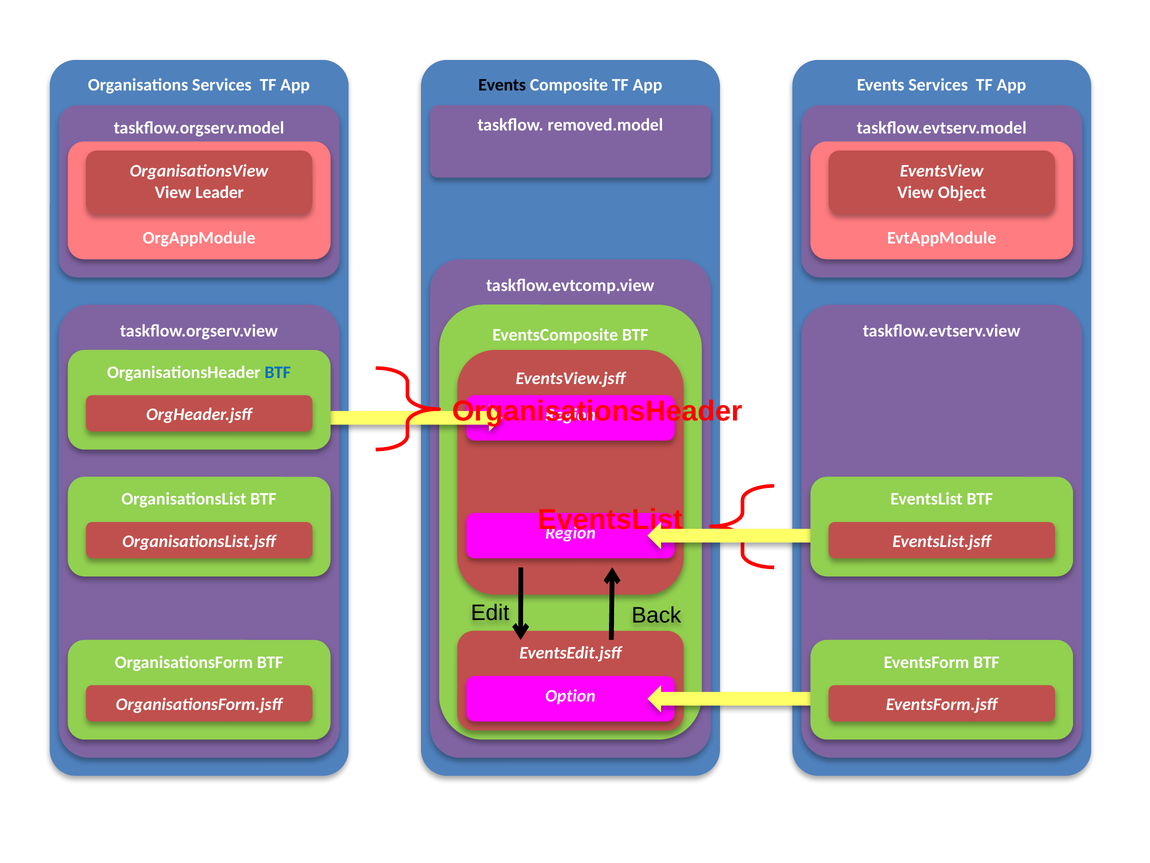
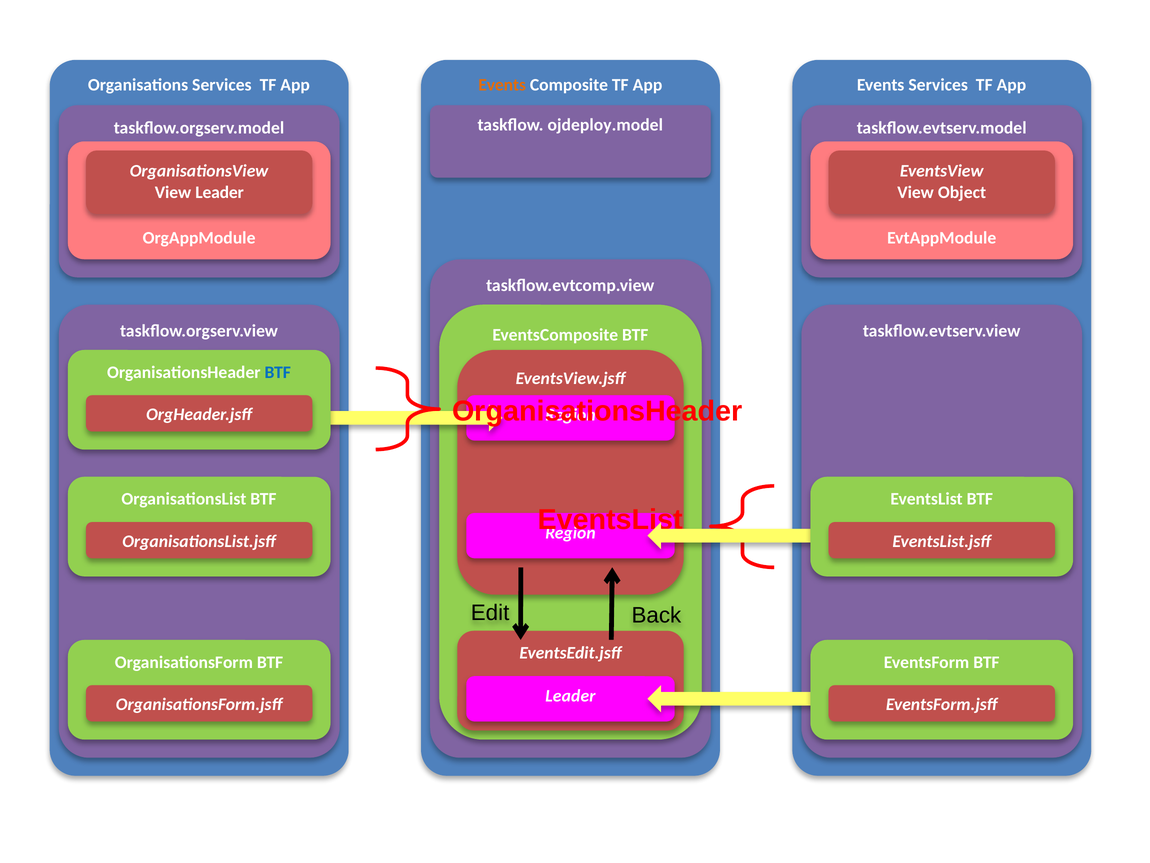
Events at (502, 85) colour: black -> orange
removed.model: removed.model -> ojdeploy.model
Option at (570, 696): Option -> Leader
